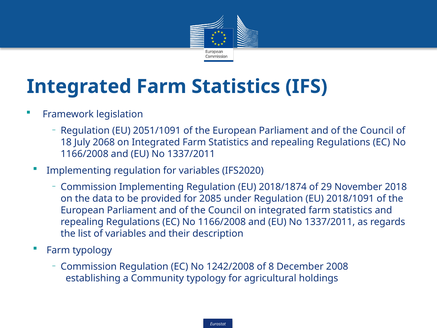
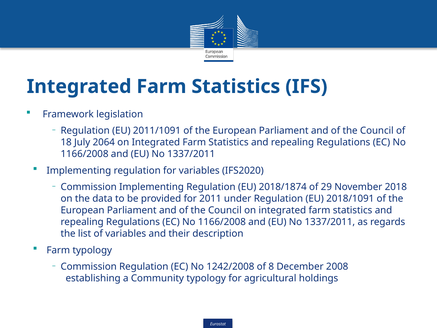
2051/1091: 2051/1091 -> 2011/1091
2068: 2068 -> 2064
2085: 2085 -> 2011
